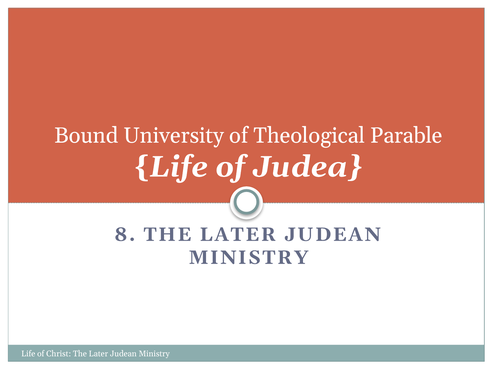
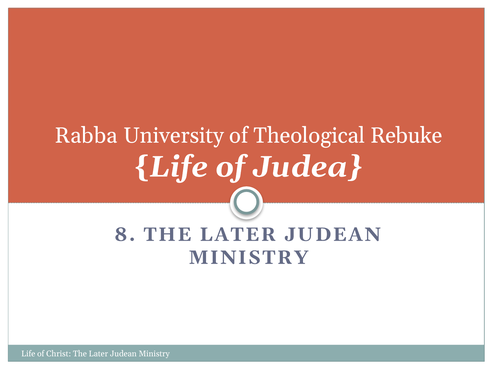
Bound: Bound -> Rabba
Parable: Parable -> Rebuke
